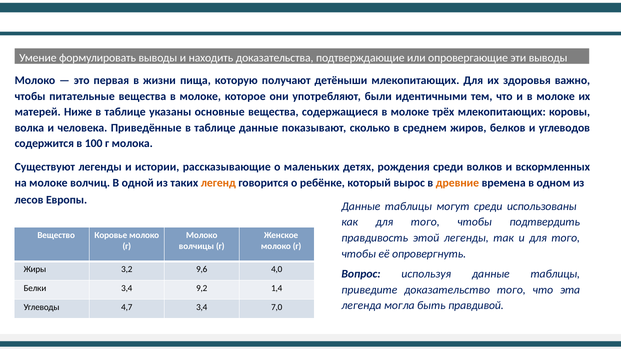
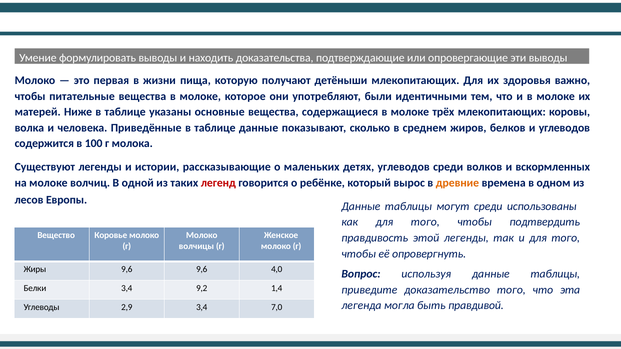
детях рождения: рождения -> углеводов
легенд colour: orange -> red
Жиры 3,2: 3,2 -> 9,6
4,7: 4,7 -> 2,9
